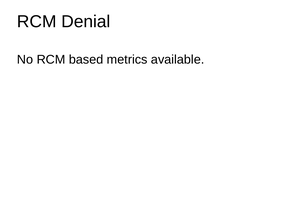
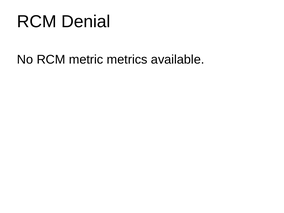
based: based -> metric
